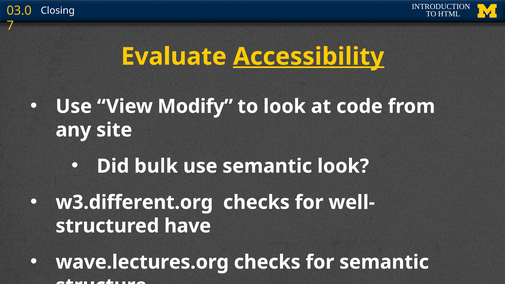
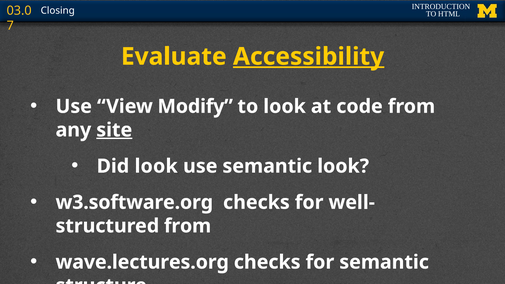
site underline: none -> present
Did bulk: bulk -> look
w3.different.org: w3.different.org -> w3.software.org
have at (188, 226): have -> from
